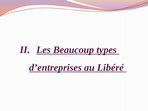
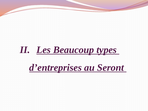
Libéré: Libéré -> Seront
